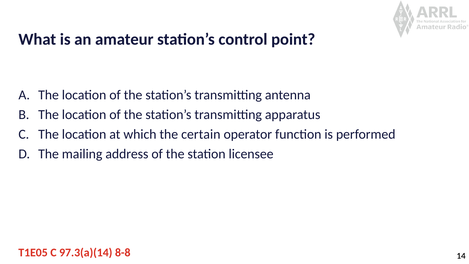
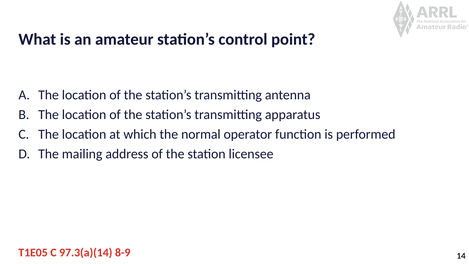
certain: certain -> normal
8-8: 8-8 -> 8-9
